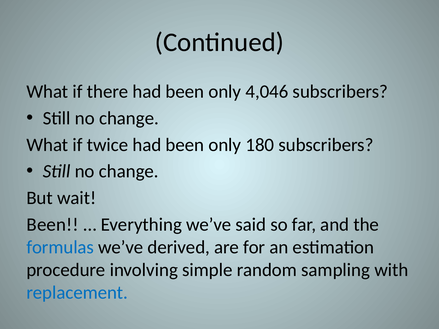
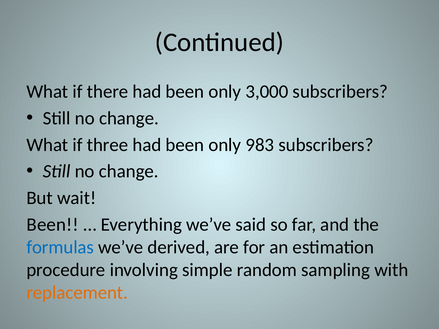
4,046: 4,046 -> 3,000
twice: twice -> three
180: 180 -> 983
replacement colour: blue -> orange
